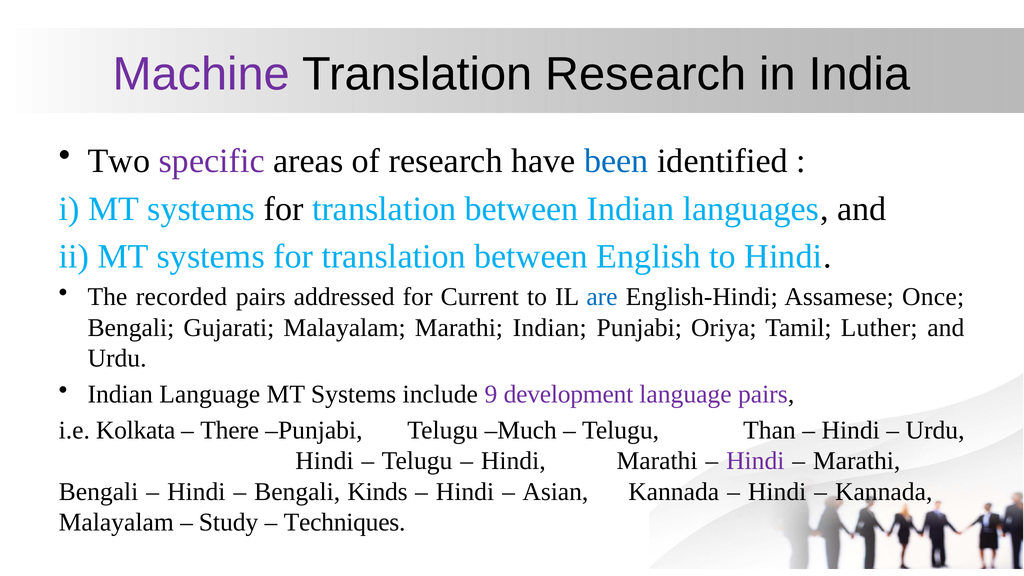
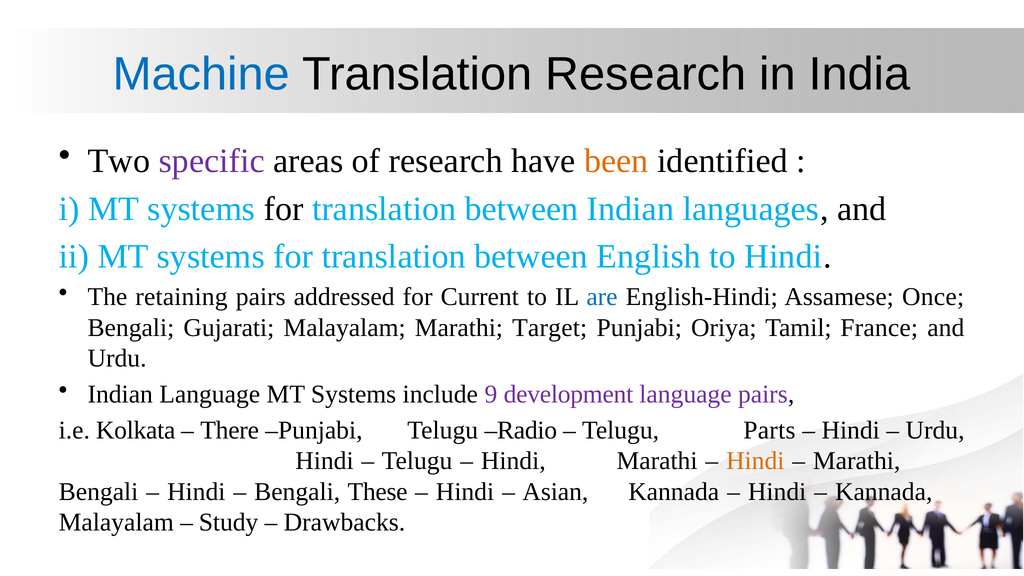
Machine colour: purple -> blue
been colour: blue -> orange
recorded: recorded -> retaining
Marathi Indian: Indian -> Target
Luther: Luther -> France
Much: Much -> Radio
Than: Than -> Parts
Hindi at (755, 461) colour: purple -> orange
Kinds: Kinds -> These
Techniques: Techniques -> Drawbacks
